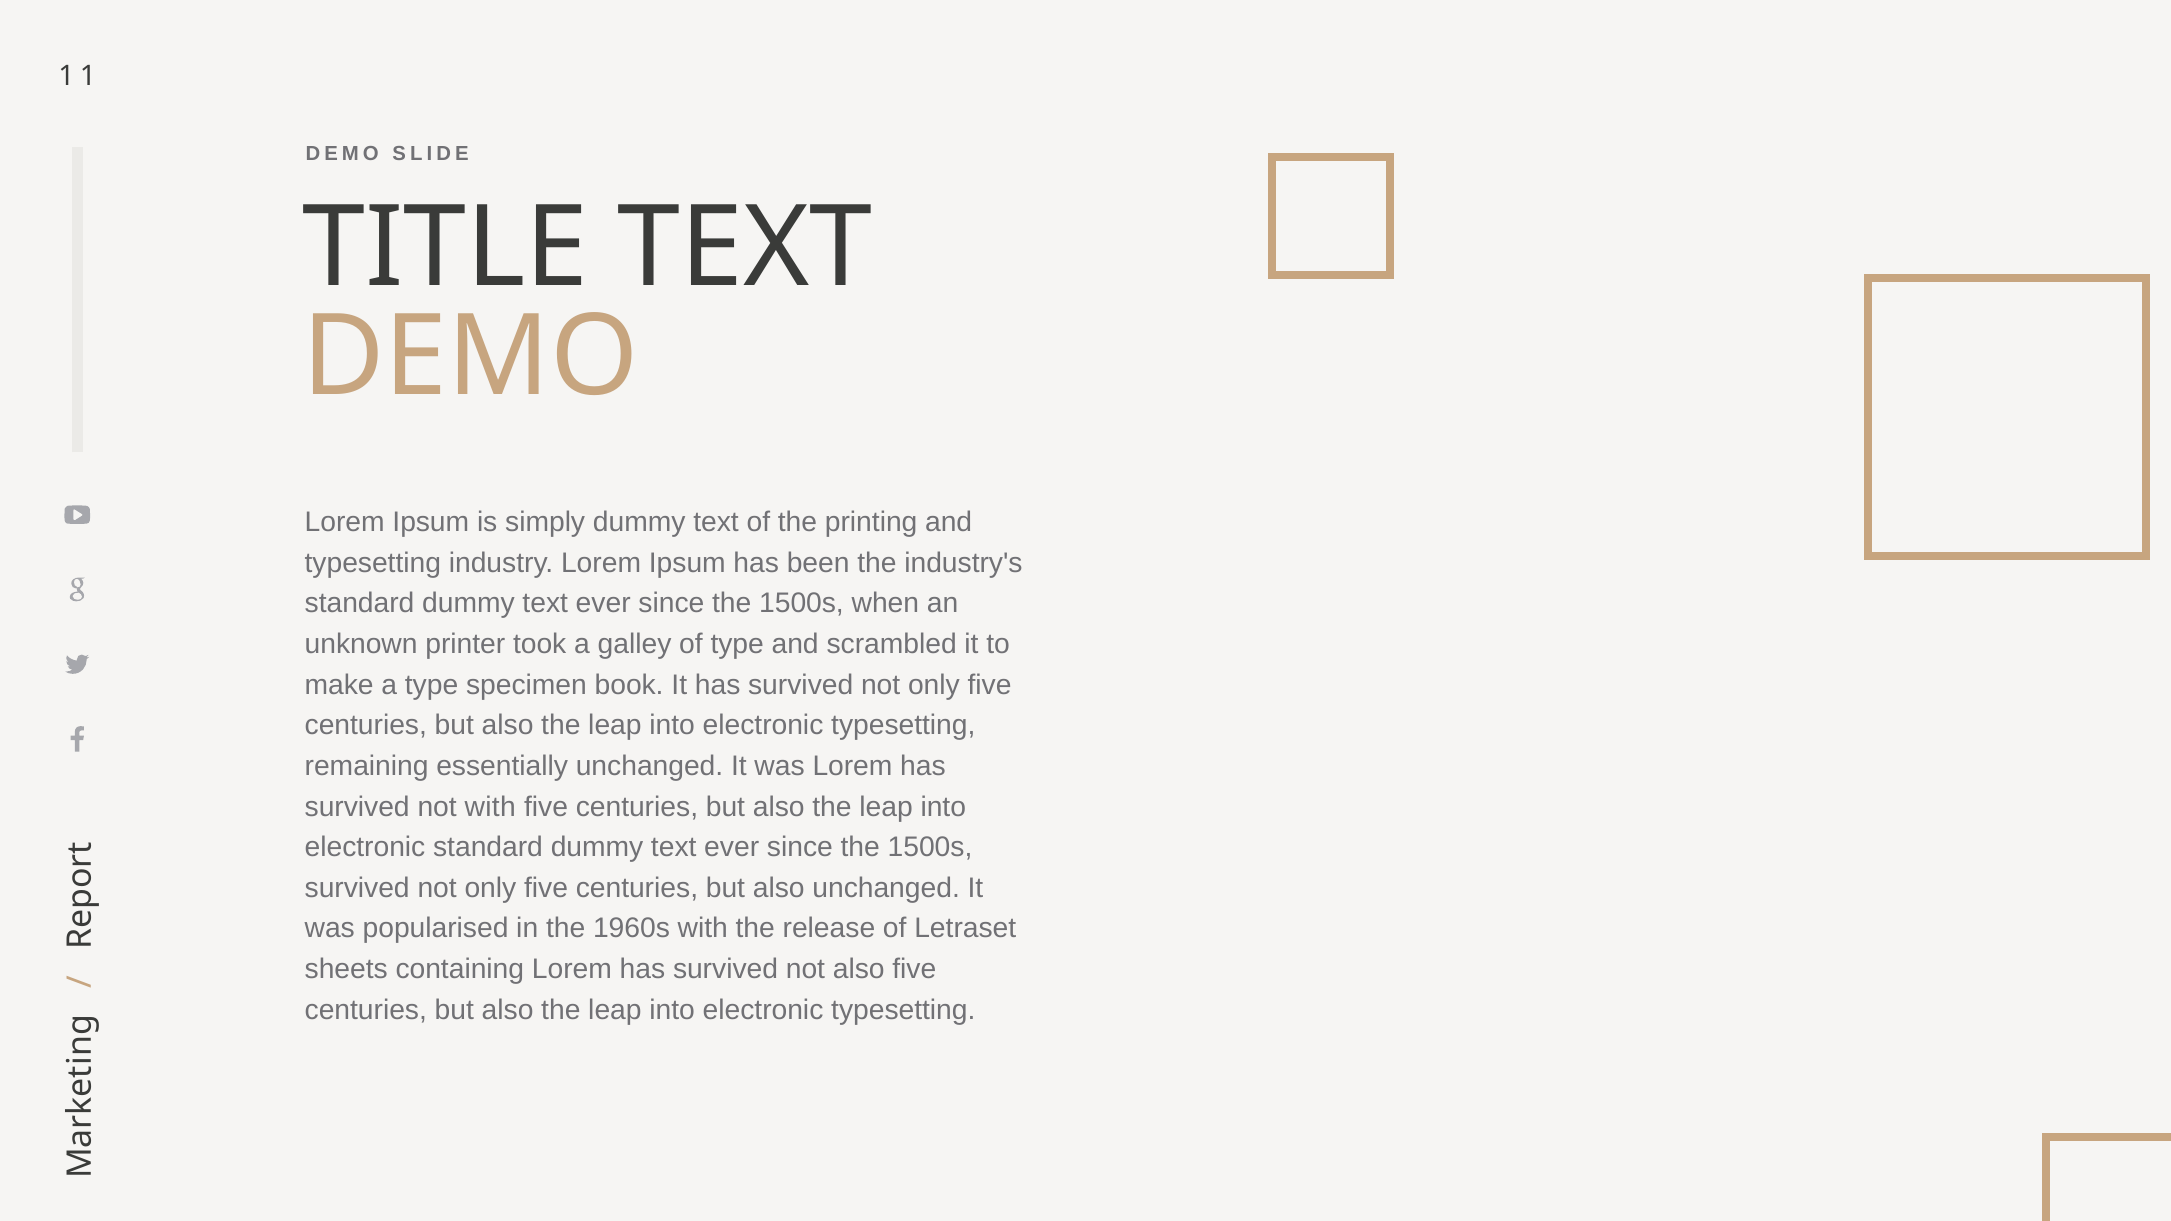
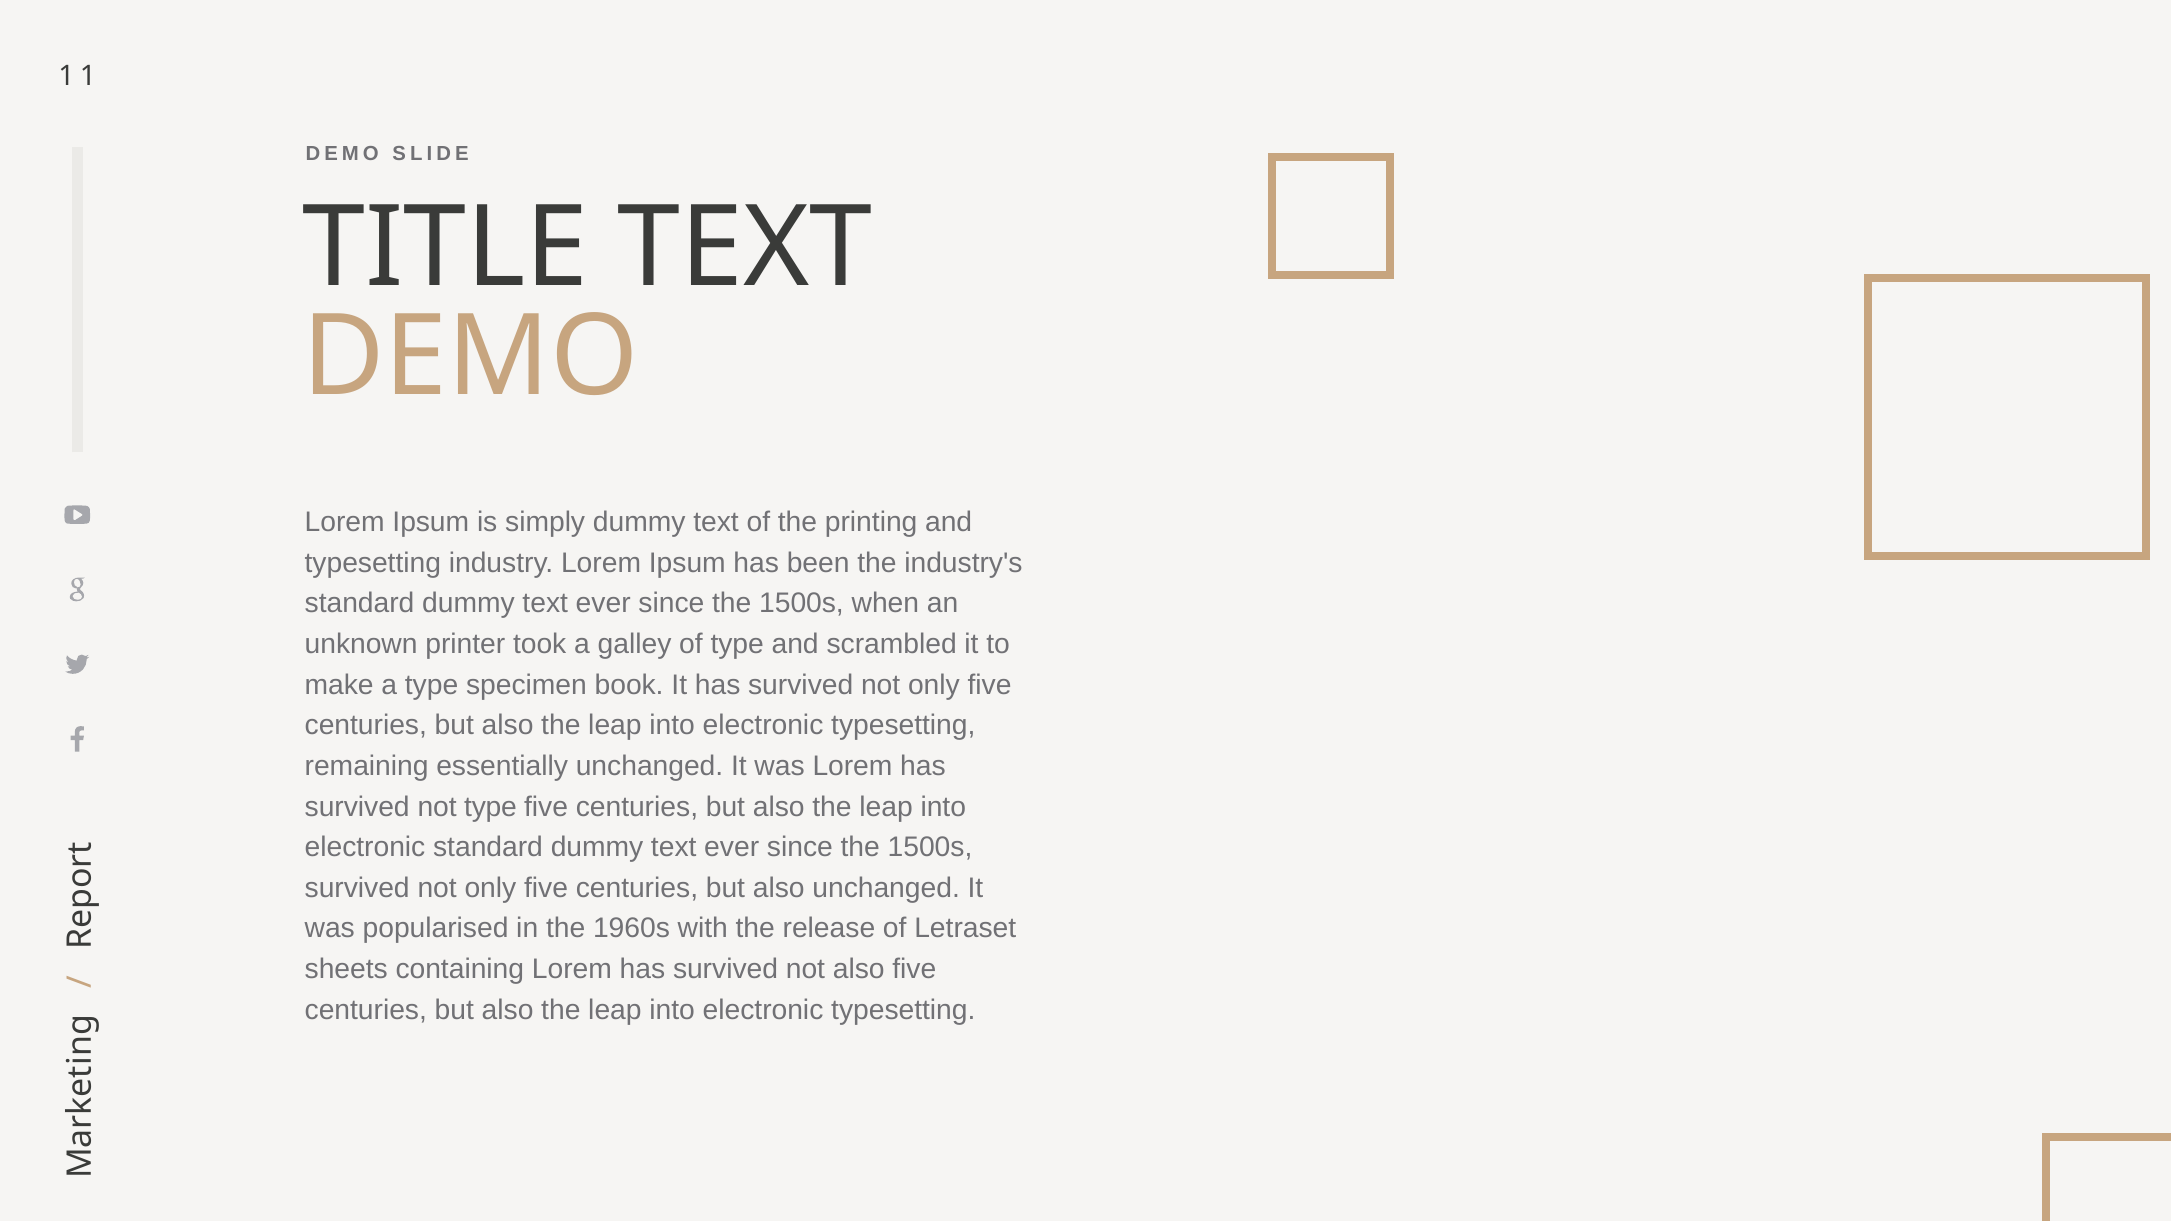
not with: with -> type
